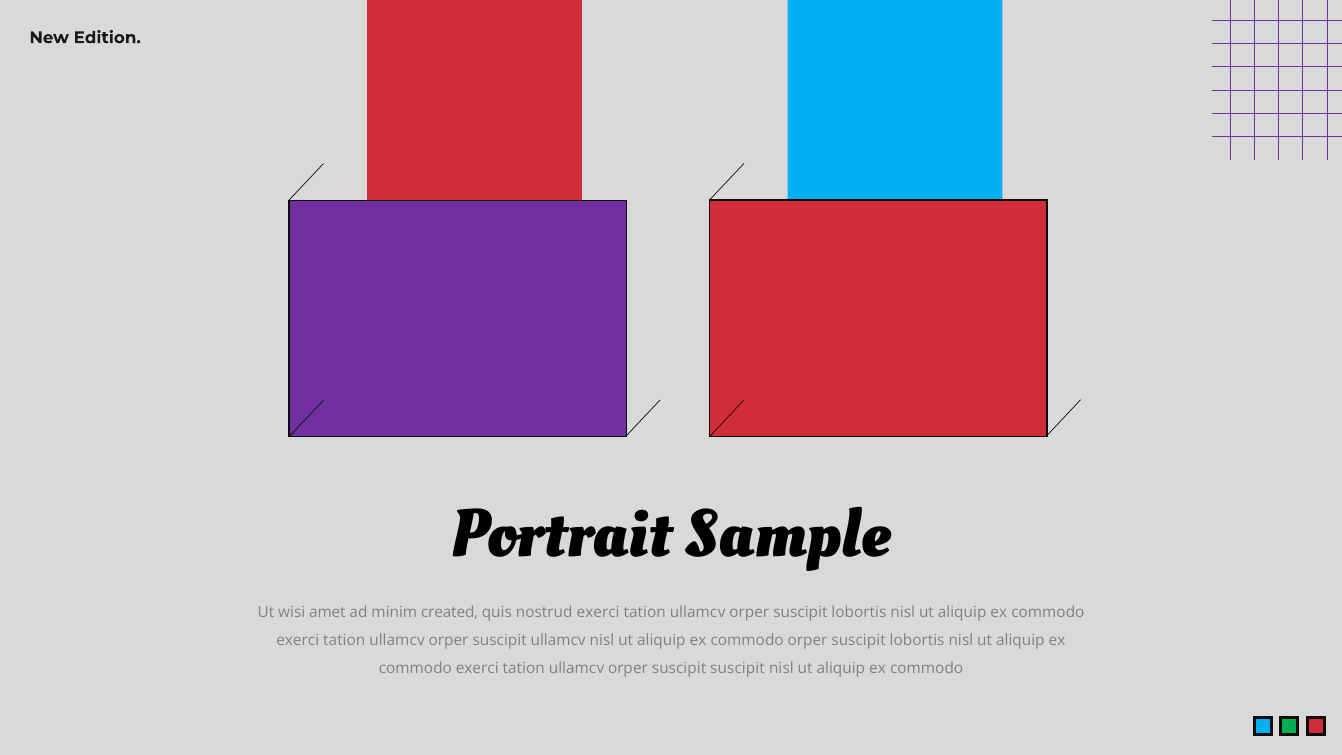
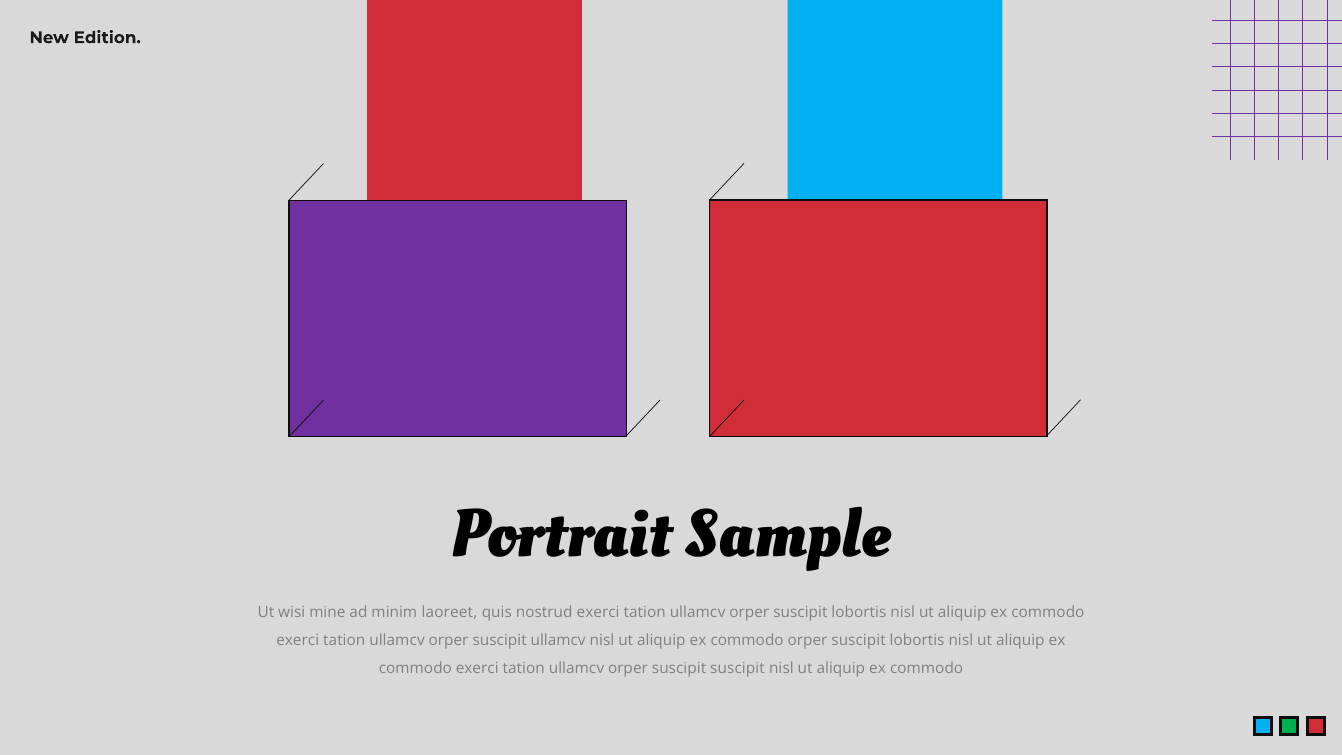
amet: amet -> mine
created: created -> laoreet
